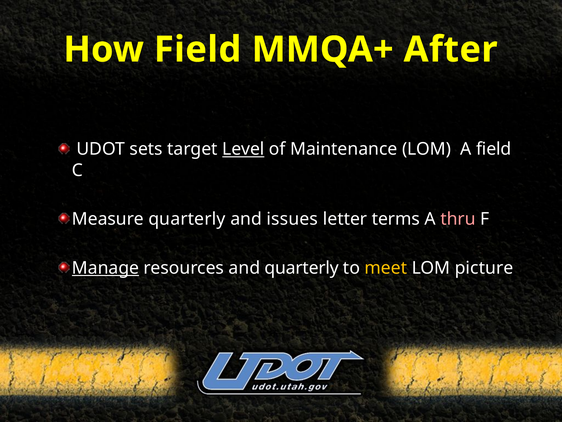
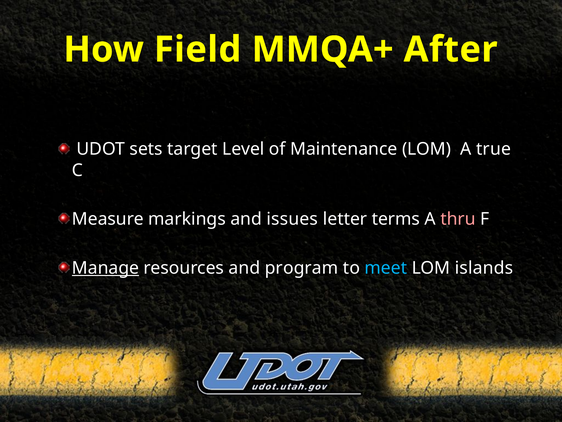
Level underline: present -> none
A field: field -> true
Measure quarterly: quarterly -> markings
and quarterly: quarterly -> program
meet colour: yellow -> light blue
picture: picture -> islands
